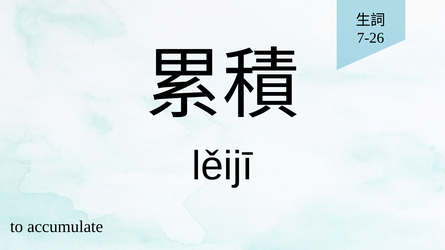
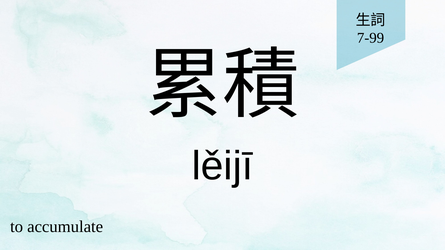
7-26: 7-26 -> 7-99
